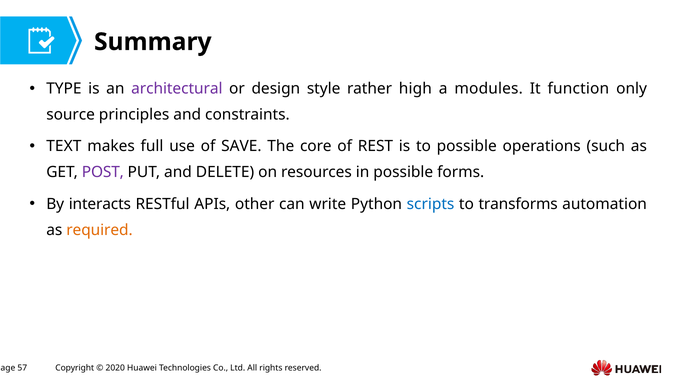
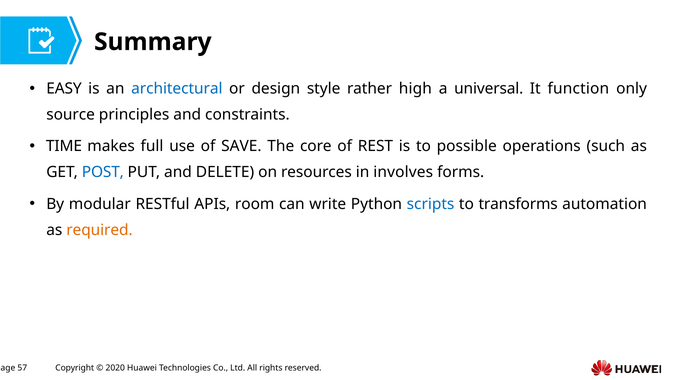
TYPE: TYPE -> EASY
architectural colour: purple -> blue
modules: modules -> universal
TEXT: TEXT -> TIME
POST colour: purple -> blue
in possible: possible -> involves
interacts: interacts -> modular
other: other -> room
